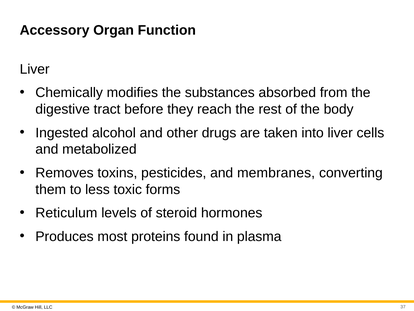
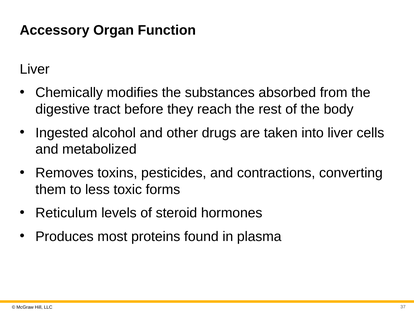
membranes: membranes -> contractions
